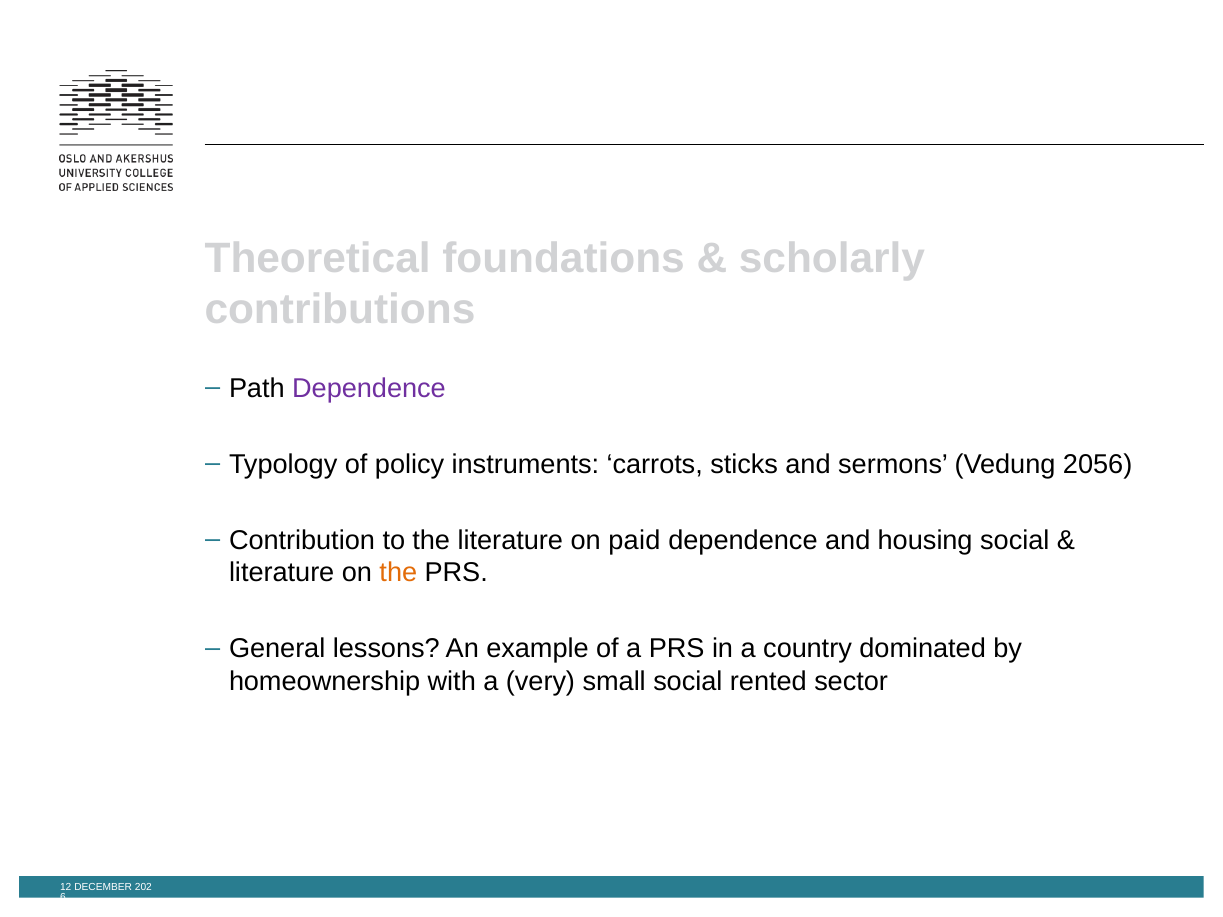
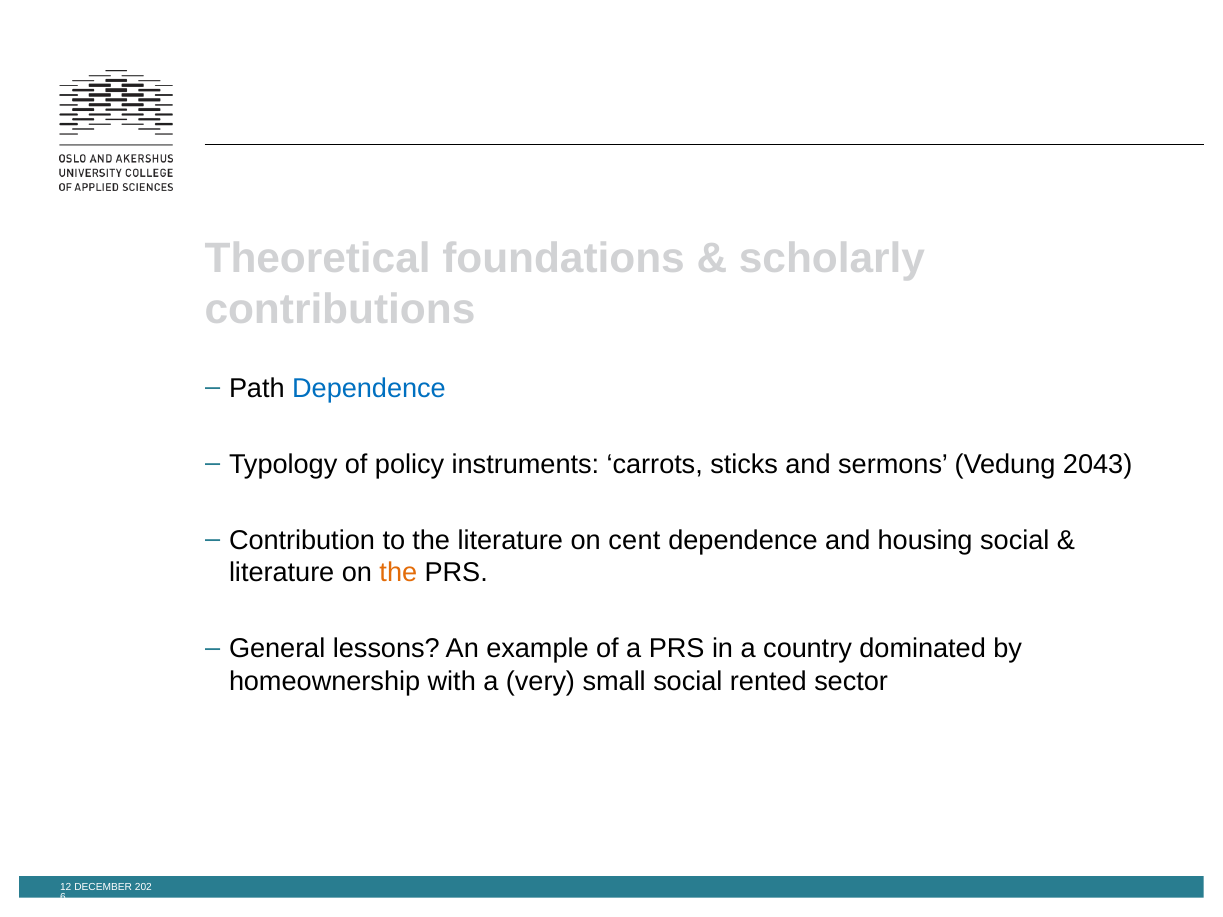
Dependence at (369, 388) colour: purple -> blue
2056: 2056 -> 2043
paid: paid -> cent
